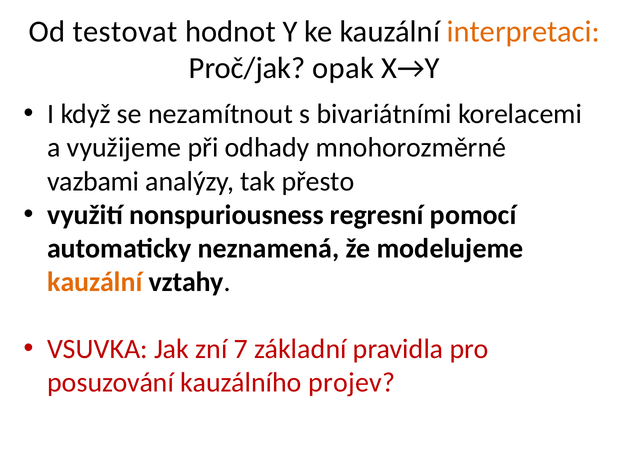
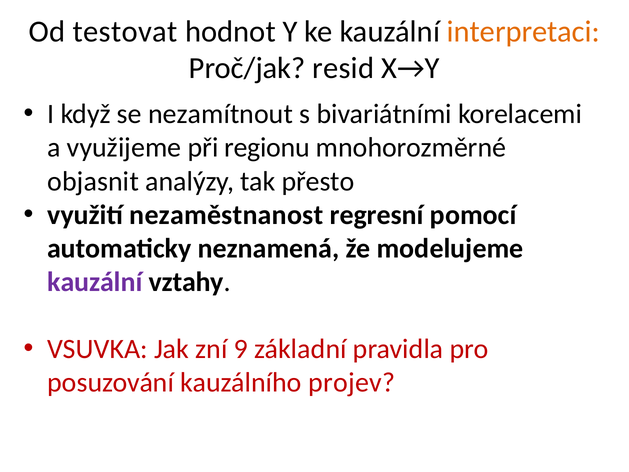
opak: opak -> resid
odhady: odhady -> regionu
vazbami: vazbami -> objasnit
nonspuriousness: nonspuriousness -> nezaměstnanost
kauzální at (95, 282) colour: orange -> purple
7: 7 -> 9
